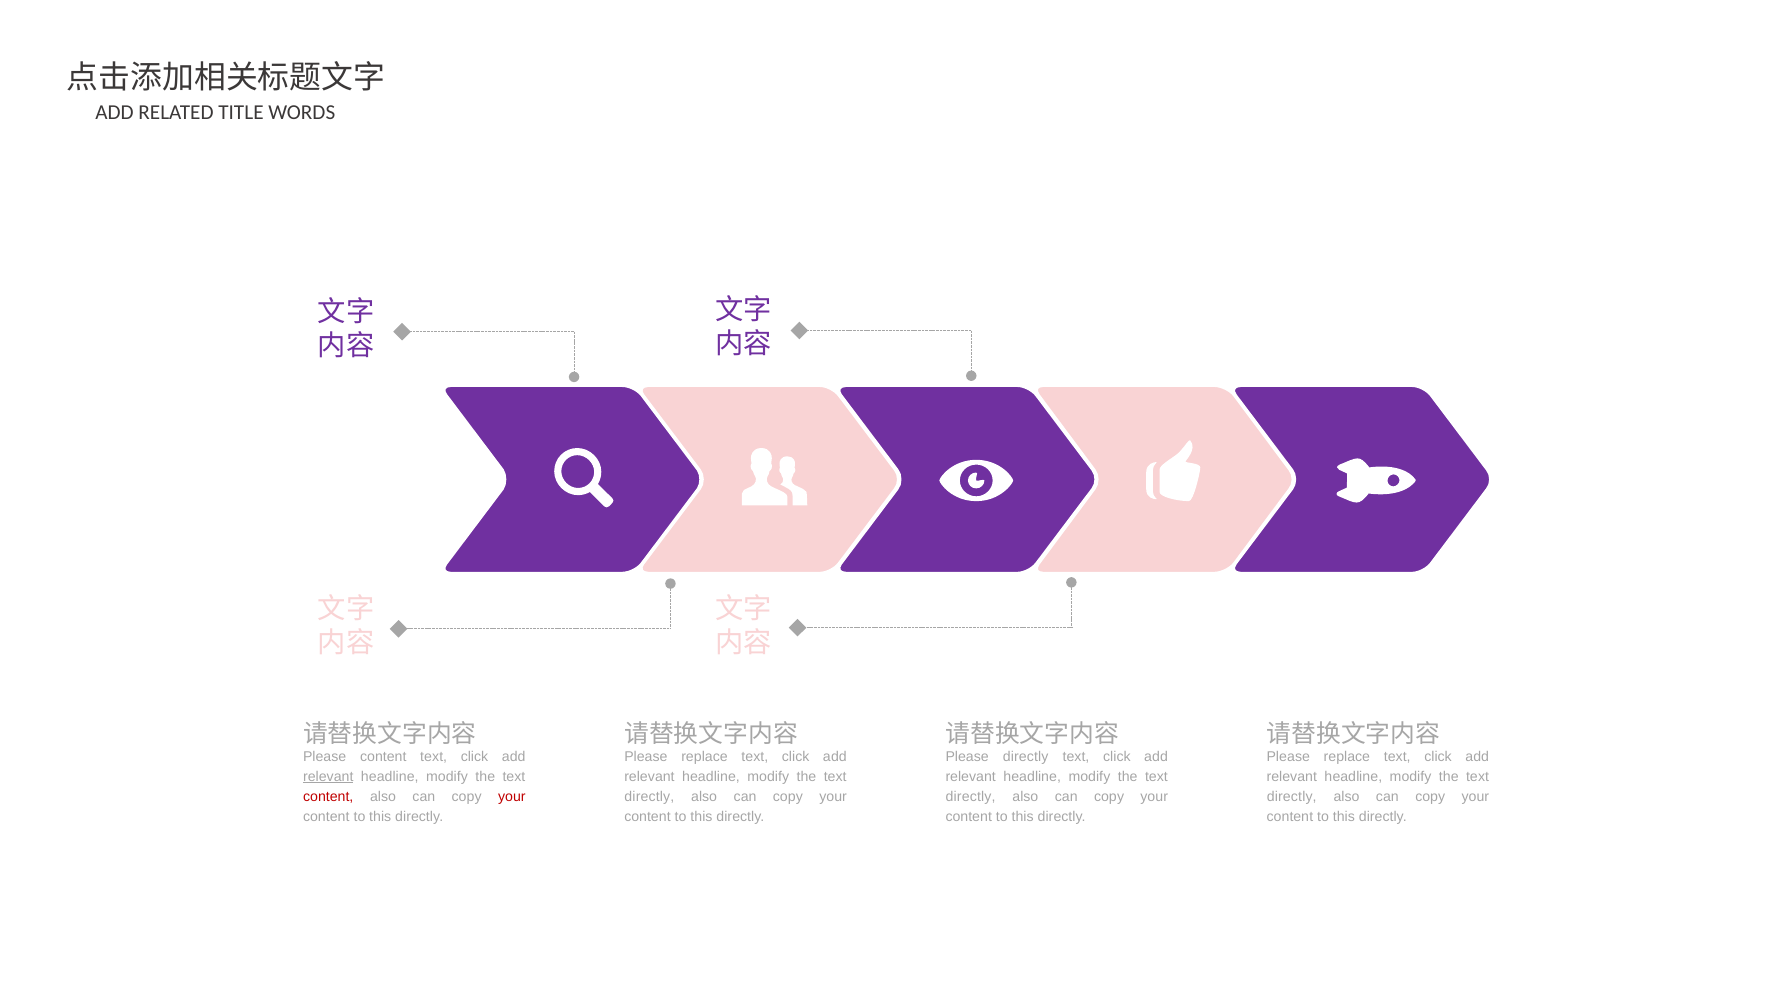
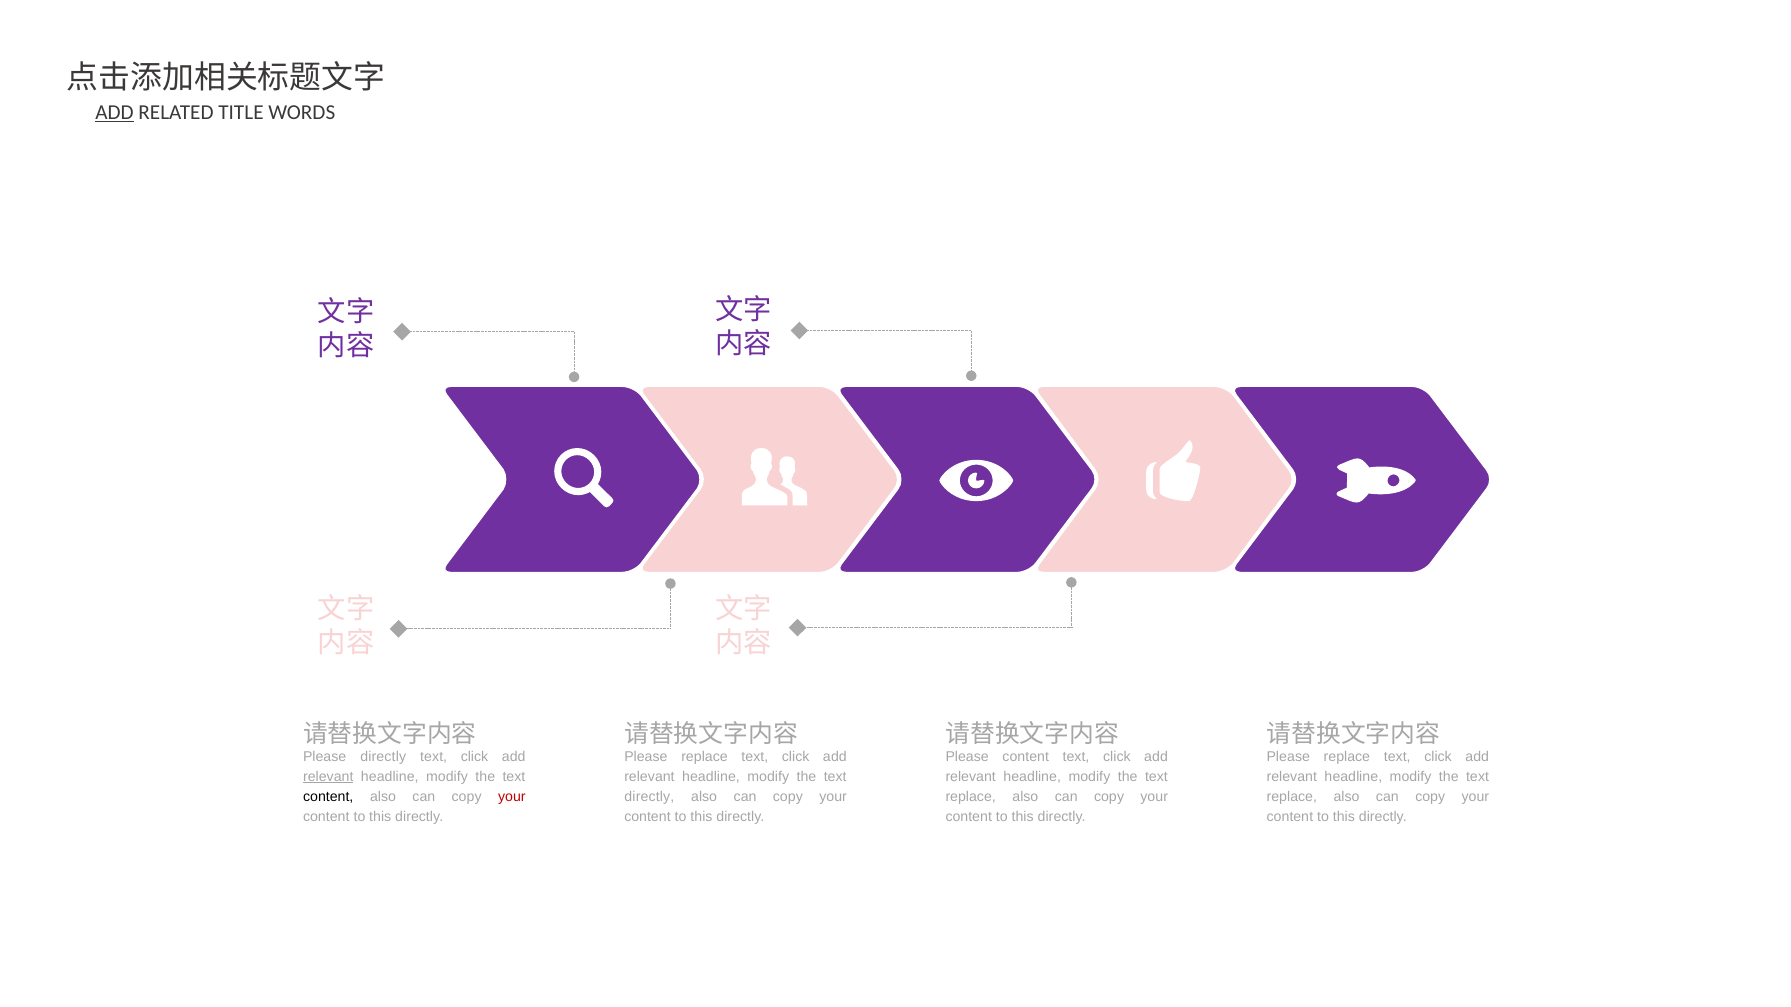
ADD at (115, 112) underline: none -> present
Please content: content -> directly
Please directly: directly -> content
content at (328, 797) colour: red -> black
directly at (971, 797): directly -> replace
directly at (1292, 797): directly -> replace
